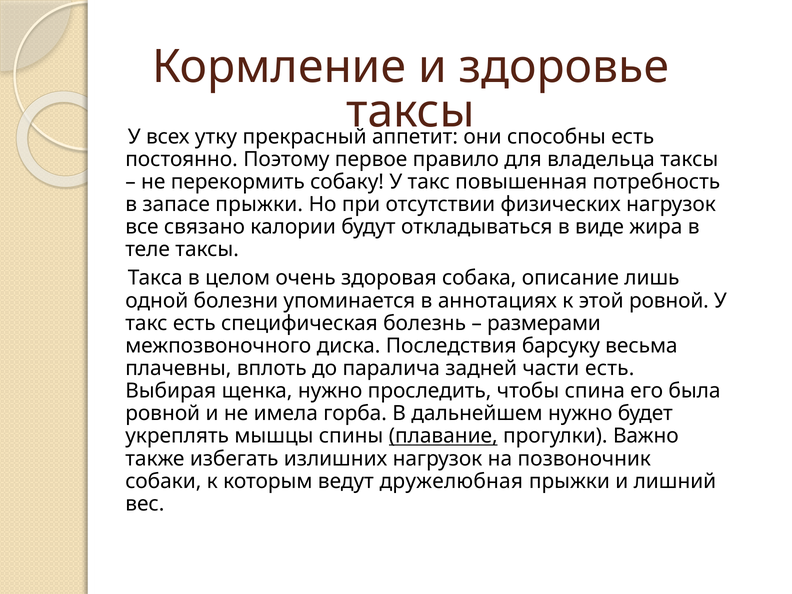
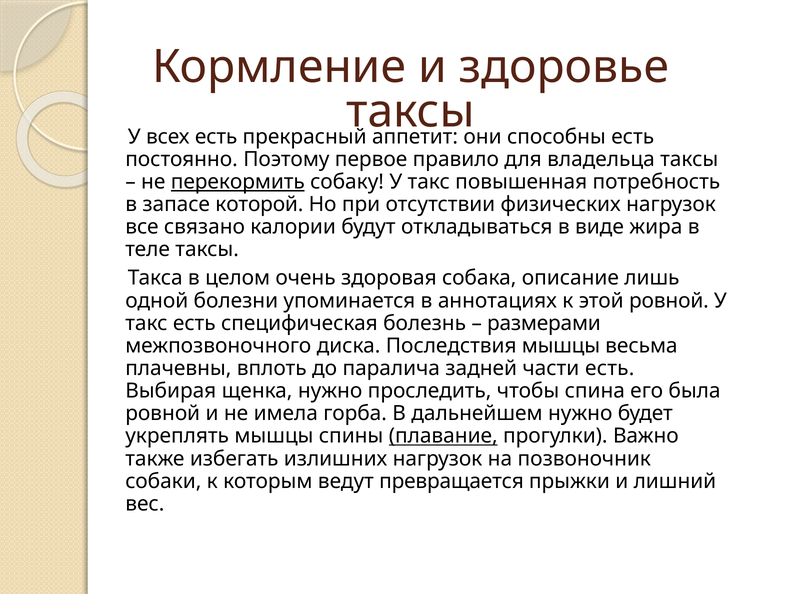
всех утку: утку -> есть
перекормить underline: none -> present
запасе прыжки: прыжки -> которой
Последствия барсуку: барсуку -> мышцы
дружелюбная: дружелюбная -> превращается
